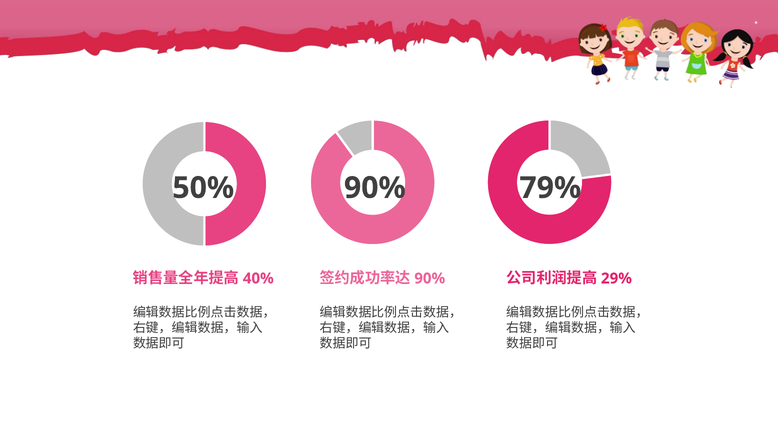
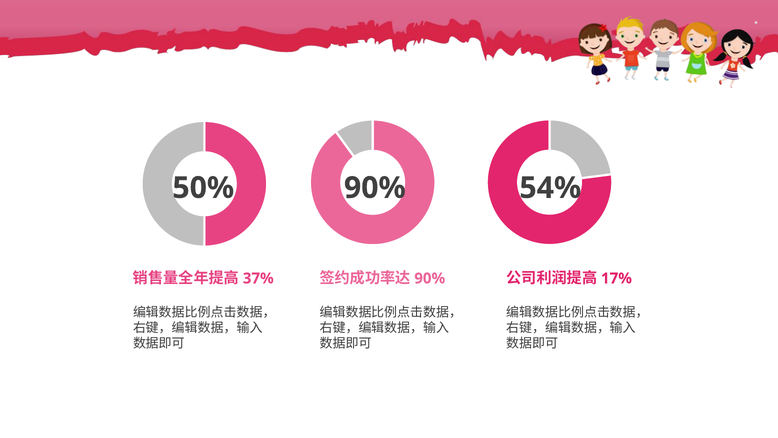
79%: 79% -> 54%
40%: 40% -> 37%
29%: 29% -> 17%
